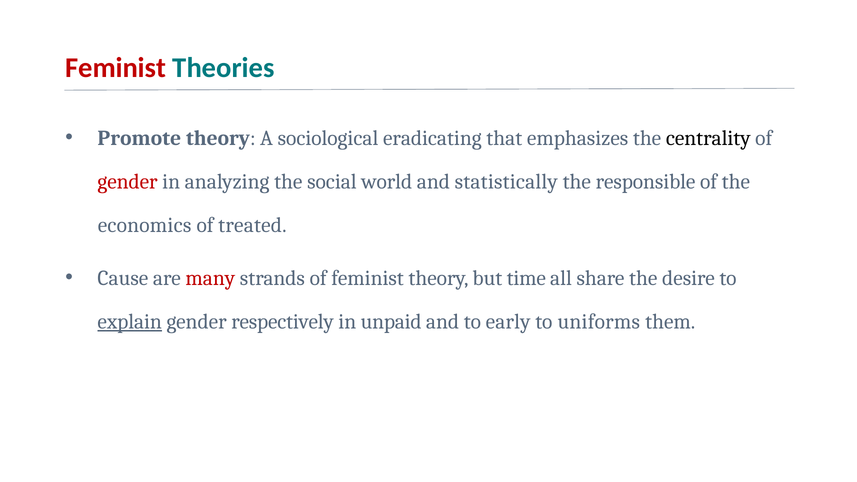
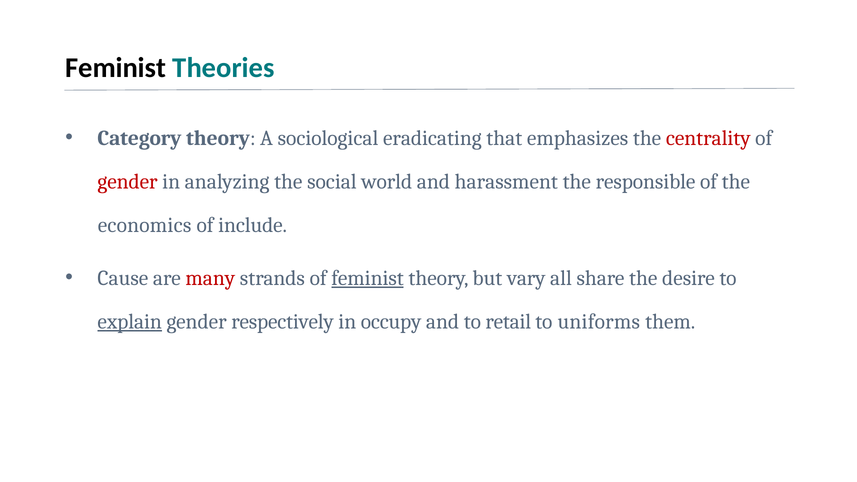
Feminist at (116, 68) colour: red -> black
Promote: Promote -> Category
centrality colour: black -> red
statistically: statistically -> harassment
treated: treated -> include
feminist at (368, 278) underline: none -> present
time: time -> vary
unpaid: unpaid -> occupy
early: early -> retail
